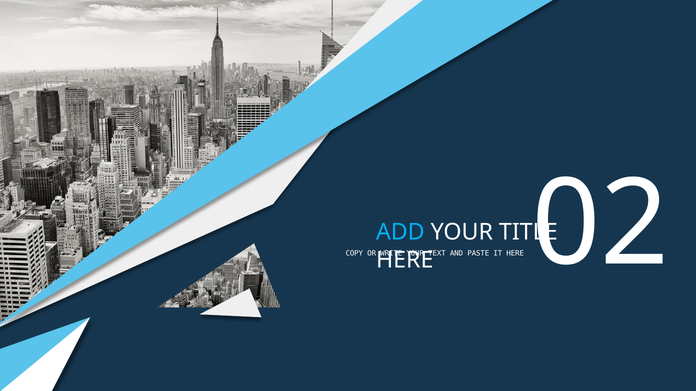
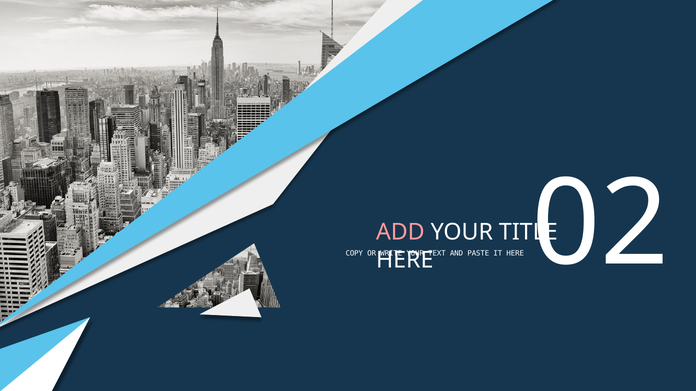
ADD colour: light blue -> pink
